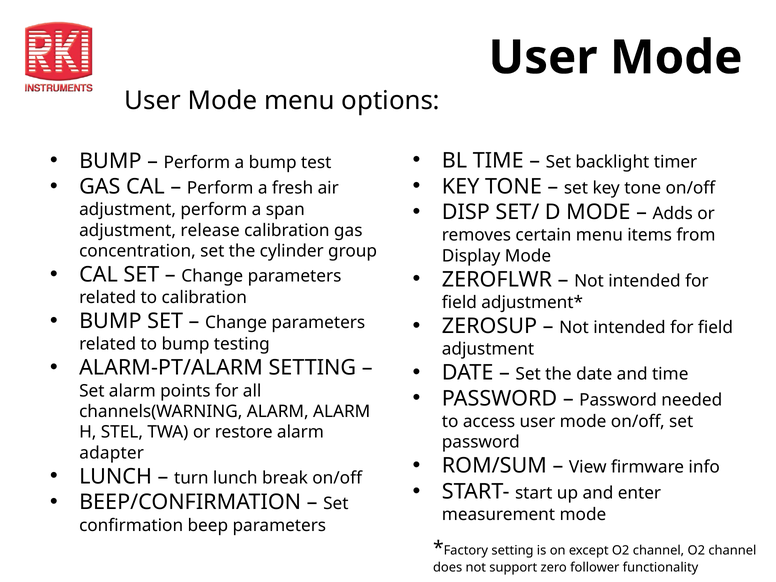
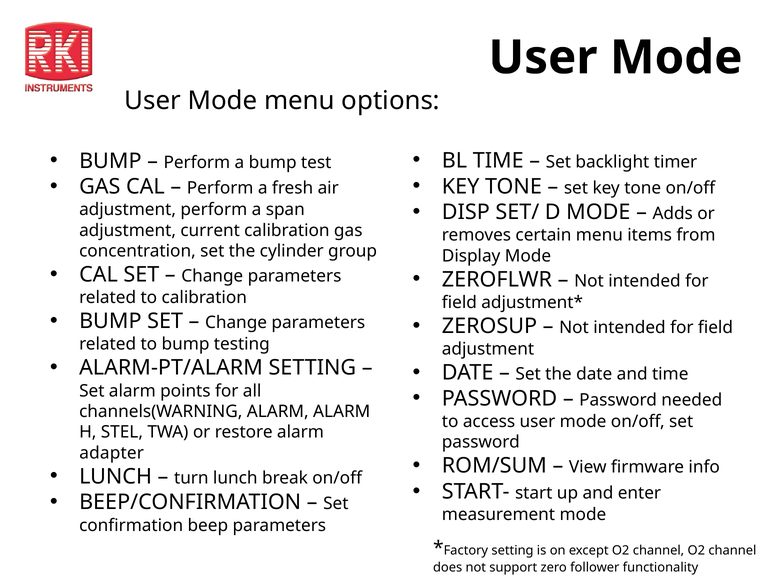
release: release -> current
